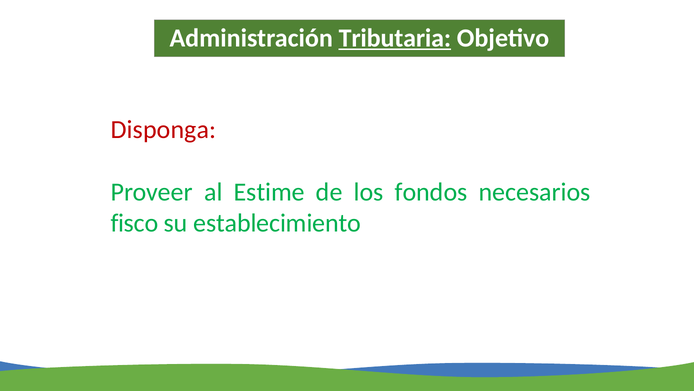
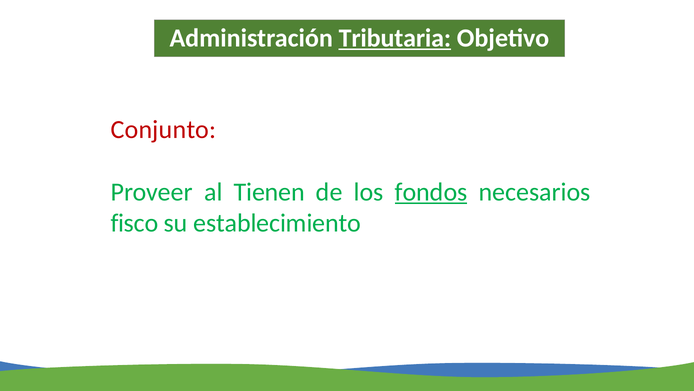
Disponga: Disponga -> Conjunto
Estime: Estime -> Tienen
fondos underline: none -> present
